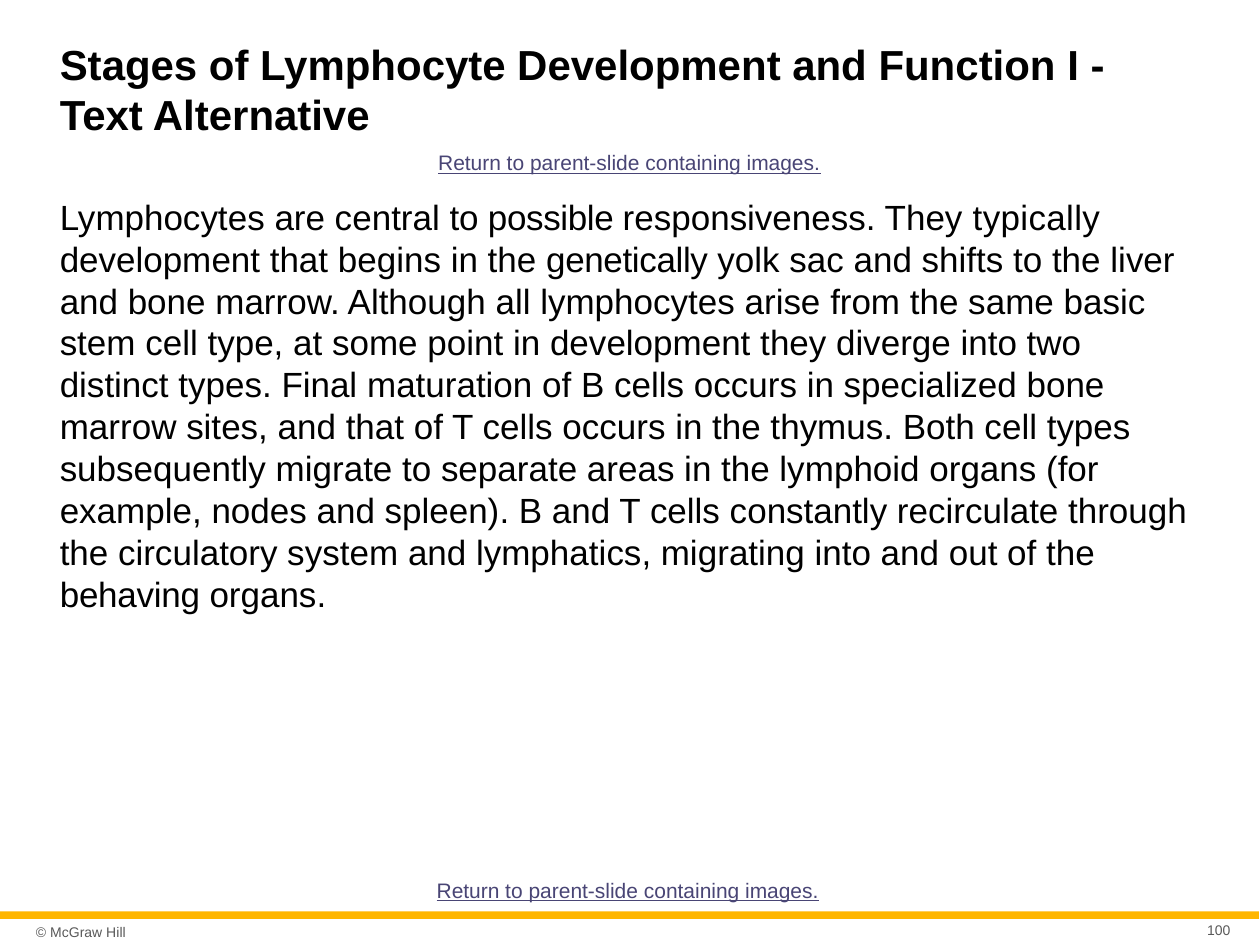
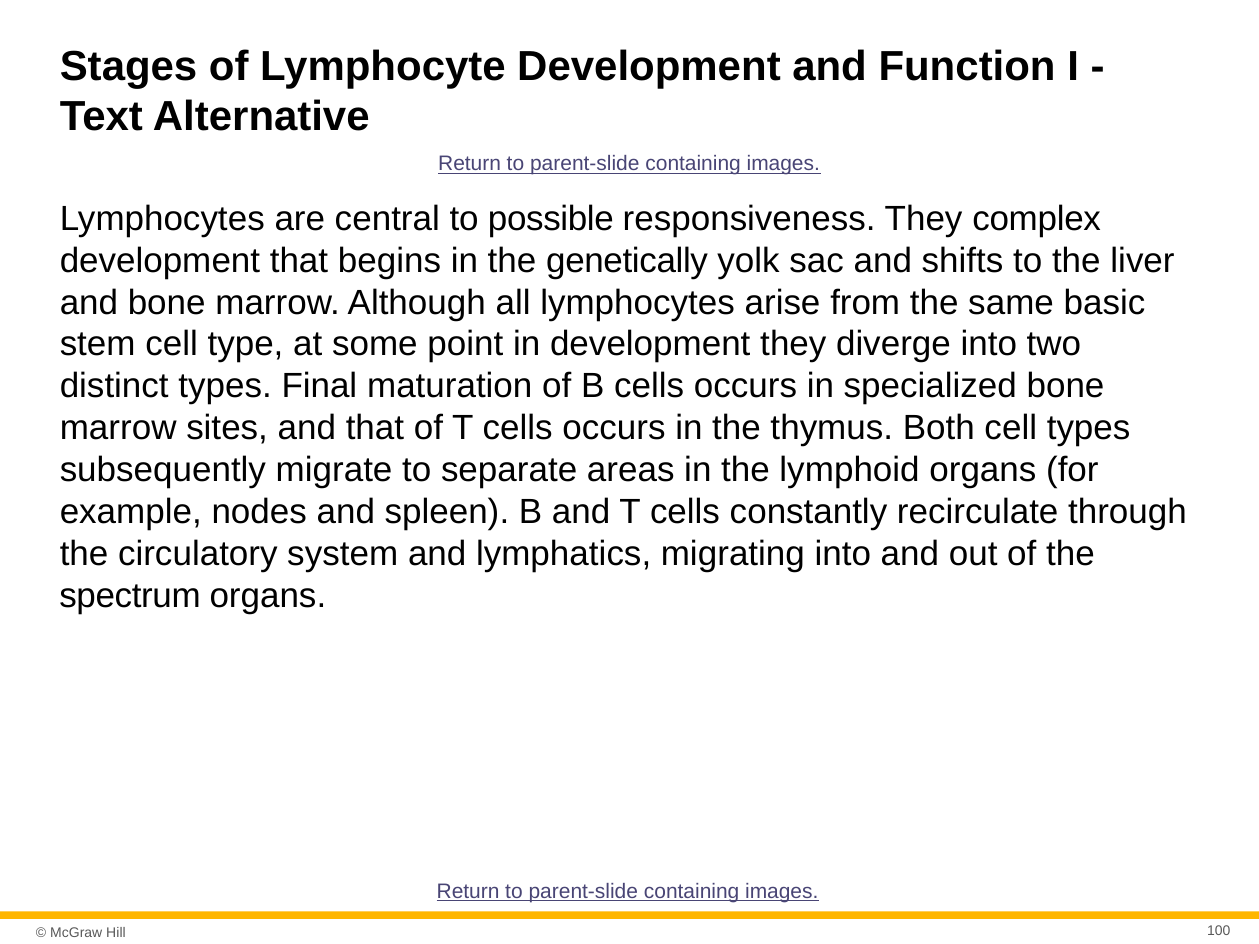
typically: typically -> complex
behaving: behaving -> spectrum
